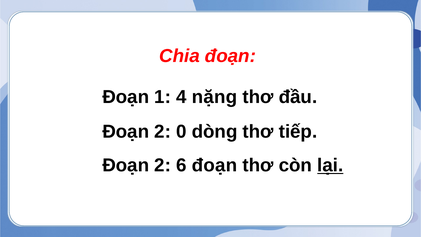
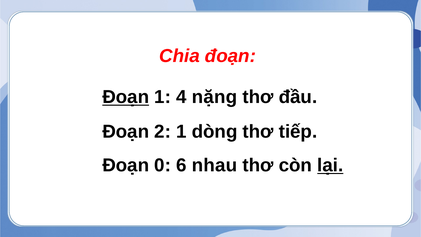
Đoạn at (126, 97) underline: none -> present
2 0: 0 -> 1
2 at (163, 165): 2 -> 0
6 đoạn: đoạn -> nhau
